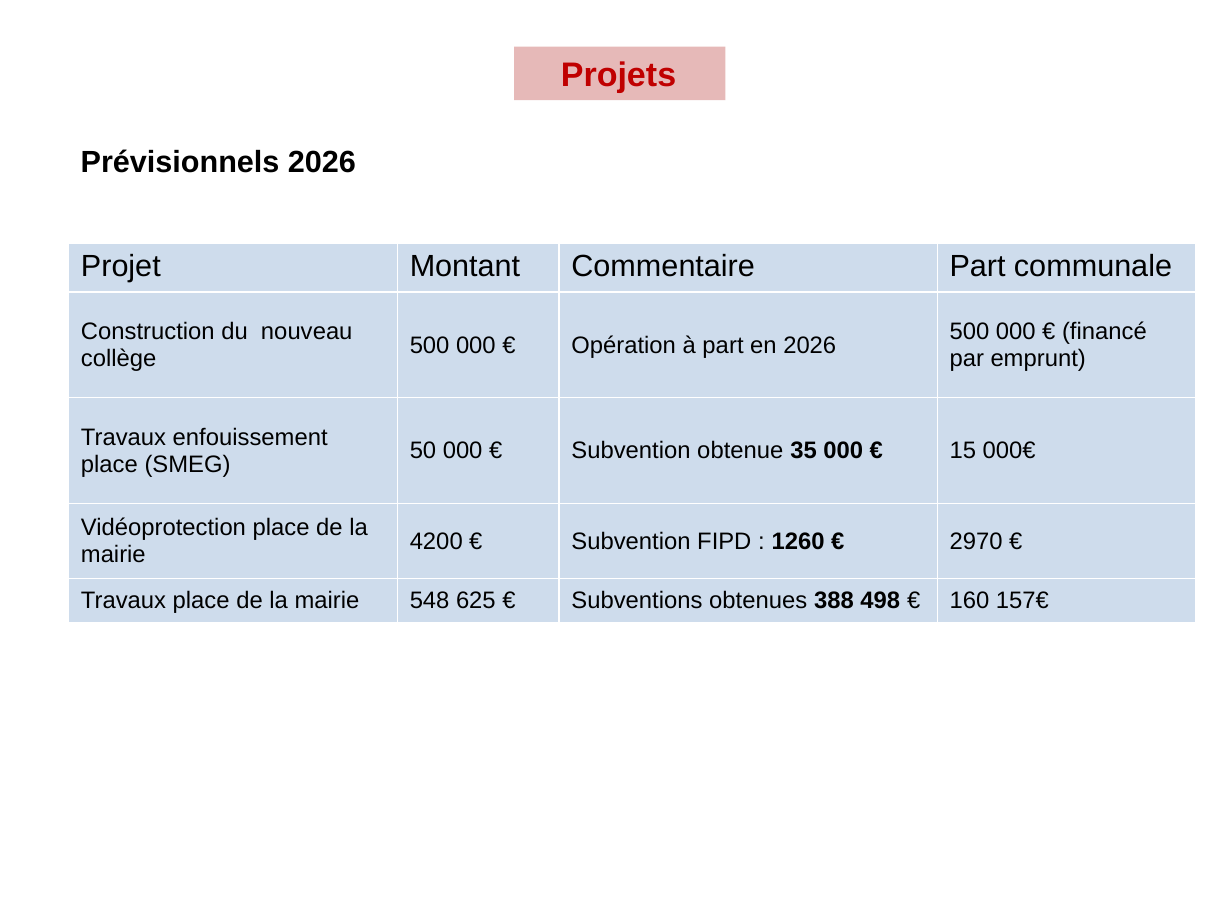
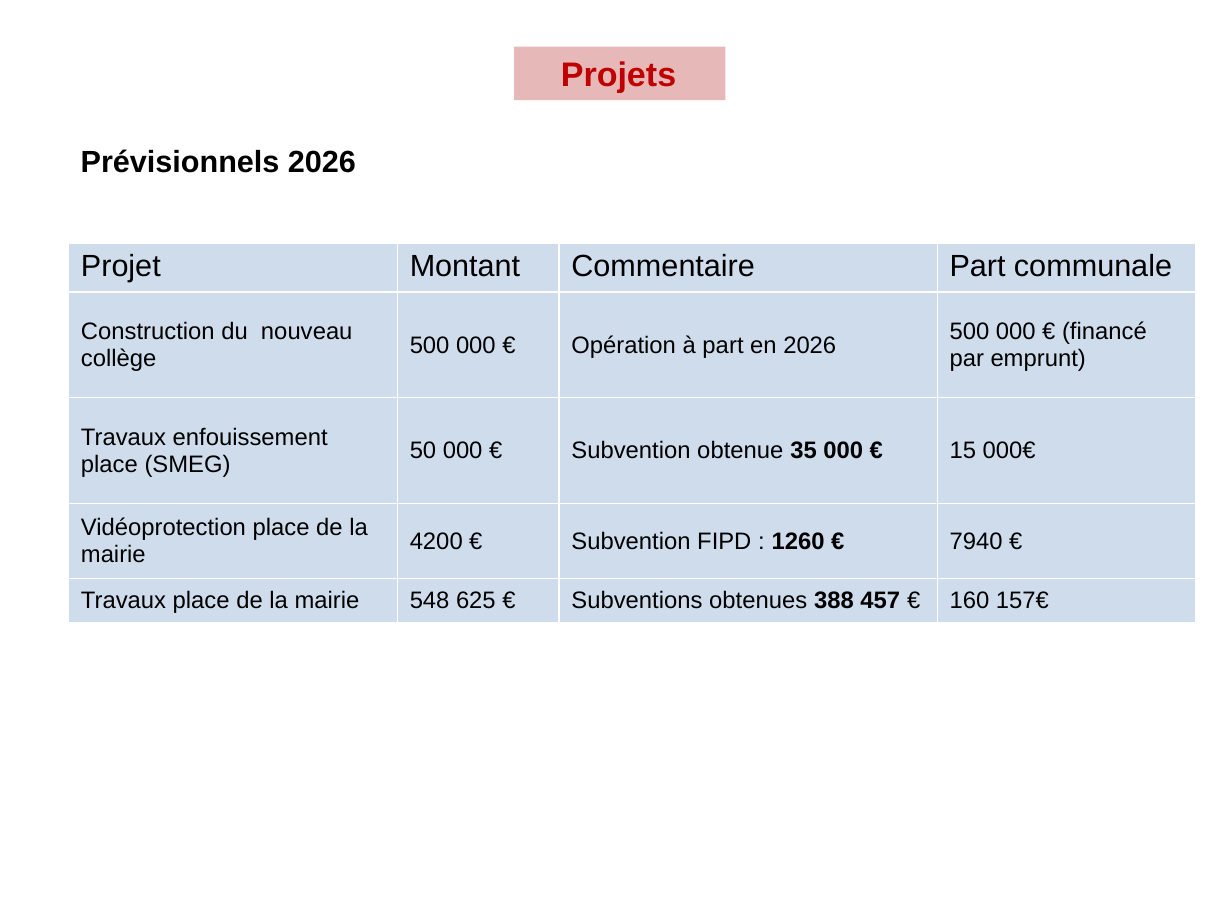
2970: 2970 -> 7940
498: 498 -> 457
